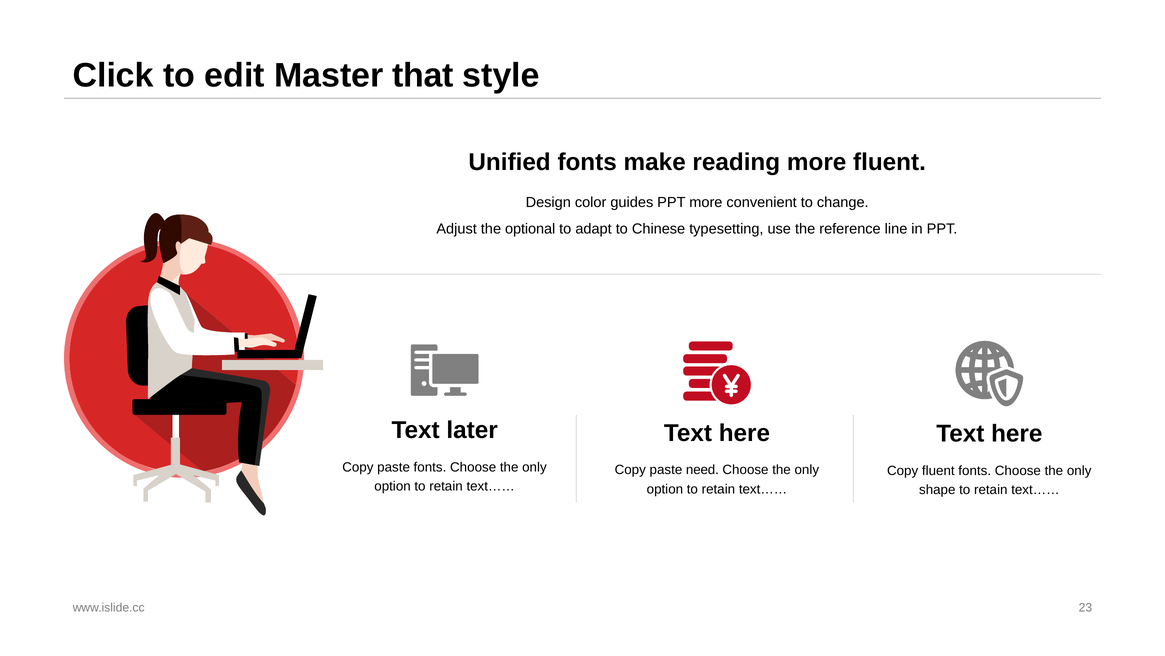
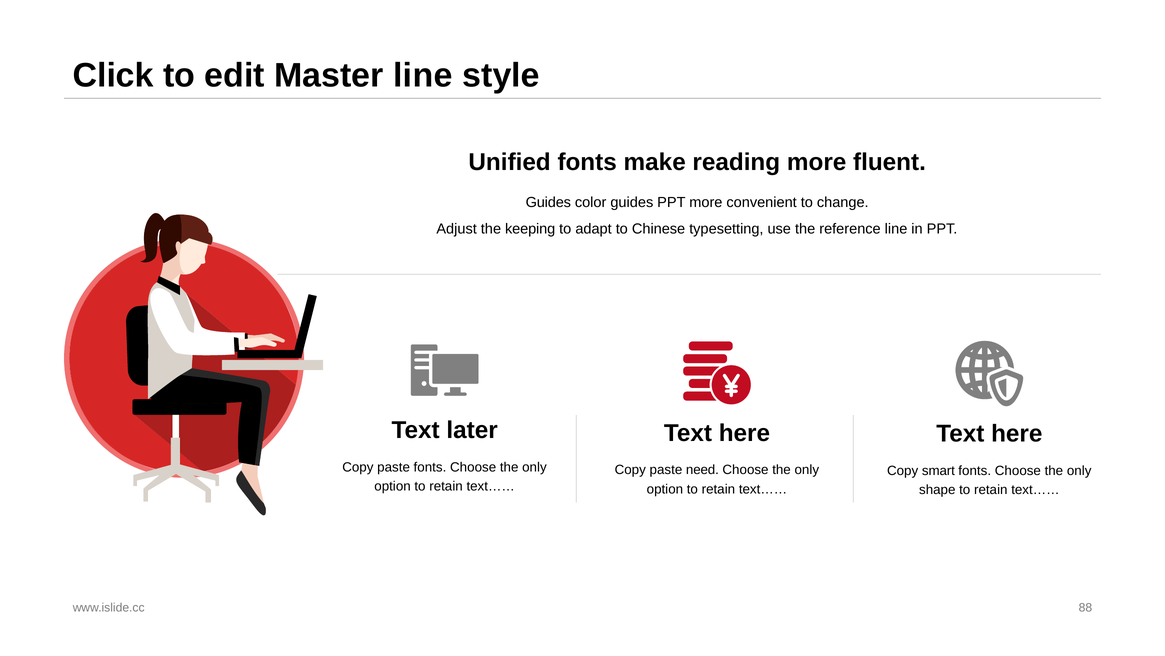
Master that: that -> line
Design at (548, 202): Design -> Guides
optional: optional -> keeping
Copy fluent: fluent -> smart
23: 23 -> 88
